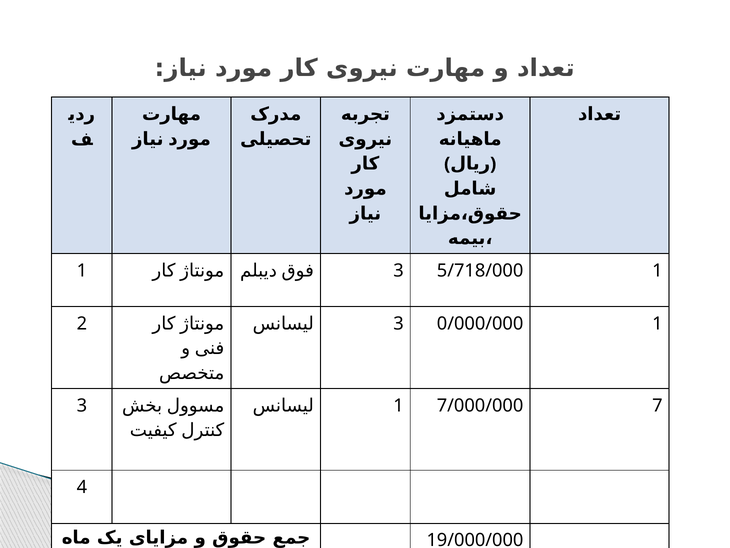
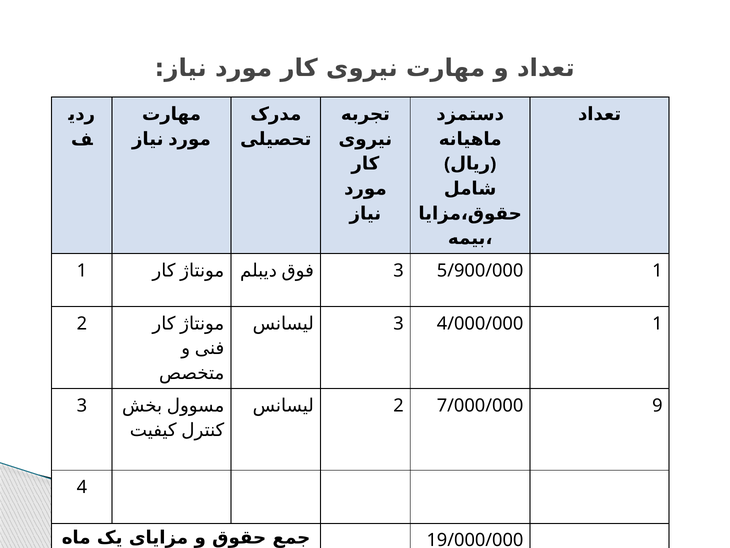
5/718/000: 5/718/000 -> 5/900/000
0/000/000: 0/000/000 -> 4/000/000
1 at (399, 405): 1 -> 2
7: 7 -> 9
